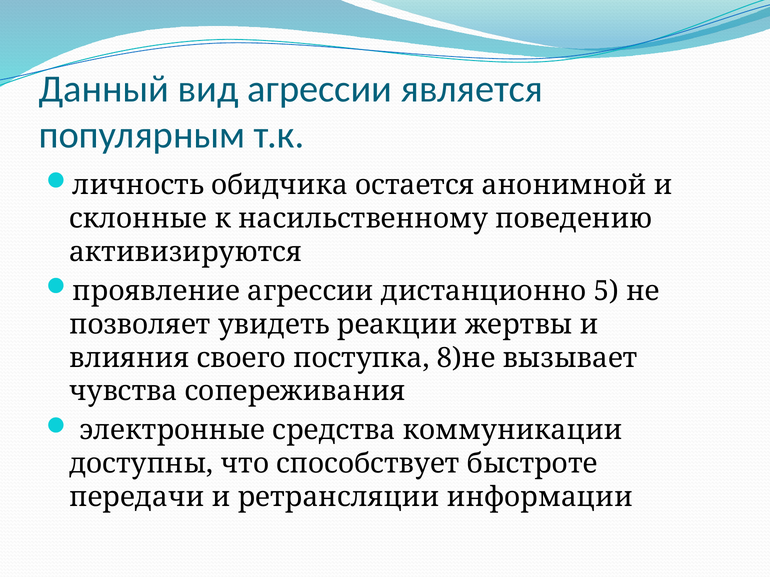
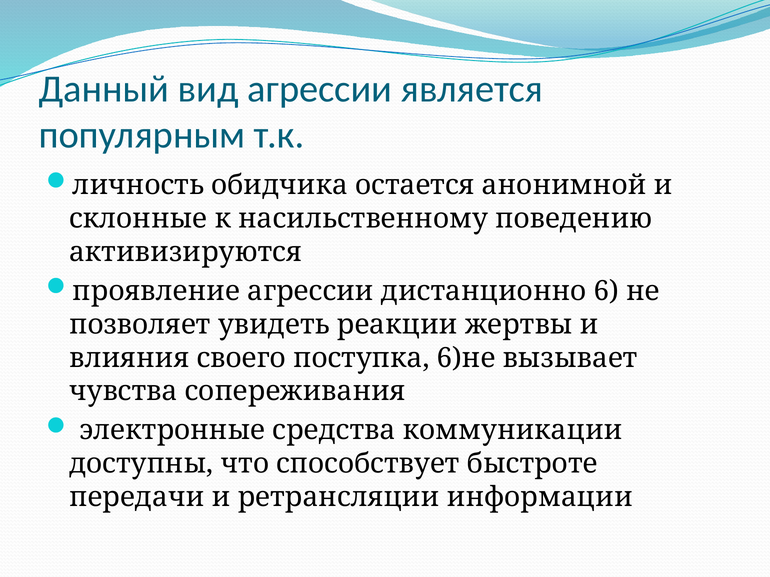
5: 5 -> 6
8)не: 8)не -> 6)не
